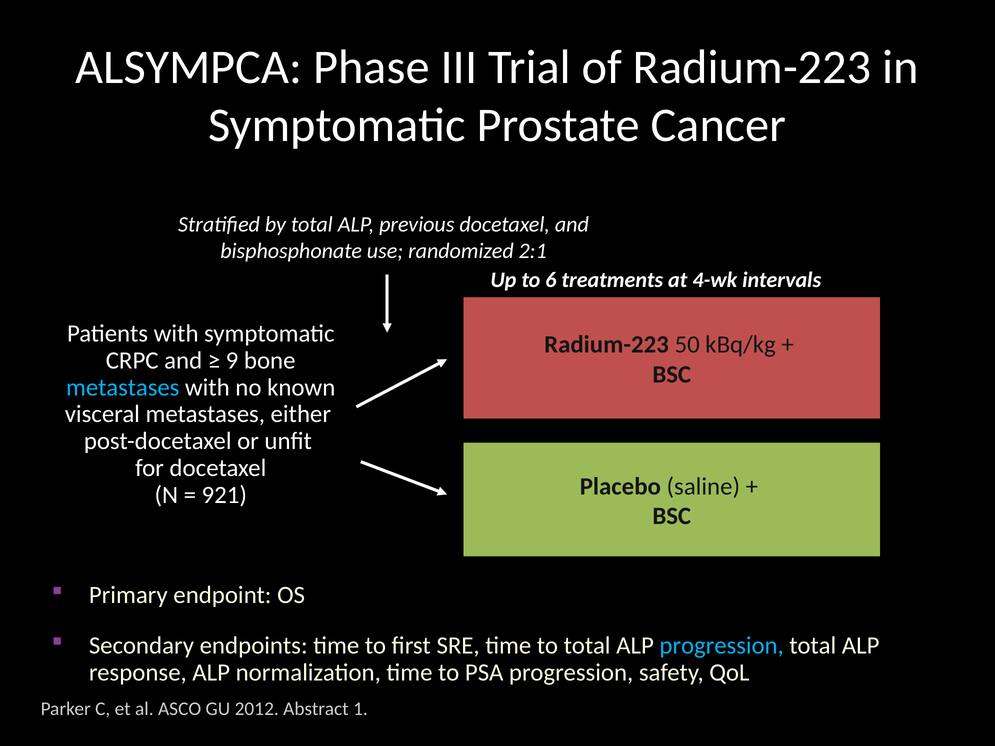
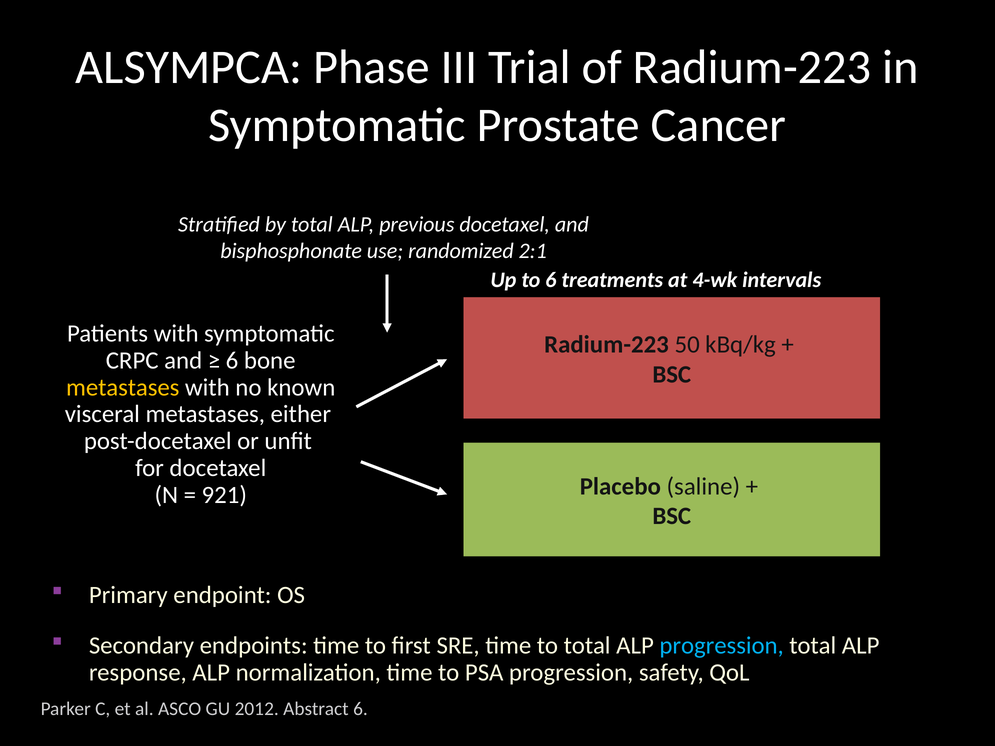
9 at (232, 361): 9 -> 6
metastases at (123, 388) colour: light blue -> yellow
Abstract 1: 1 -> 6
